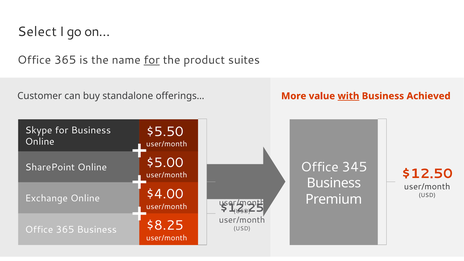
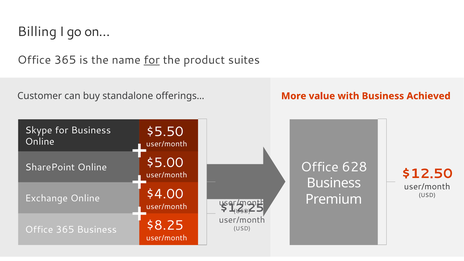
Select: Select -> Billing
with underline: present -> none
345: 345 -> 628
